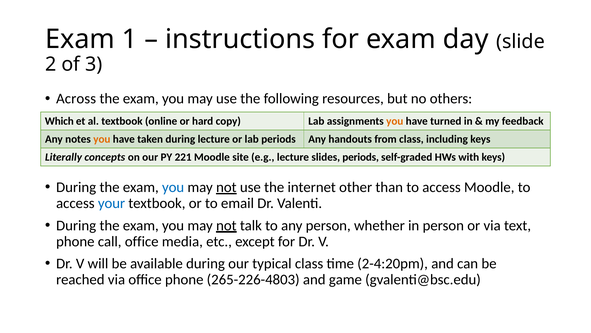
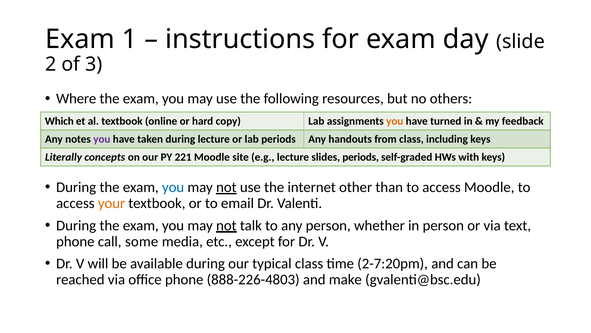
Across: Across -> Where
you at (102, 139) colour: orange -> purple
your colour: blue -> orange
call office: office -> some
2-4:20pm: 2-4:20pm -> 2-7:20pm
265-226-4803: 265-226-4803 -> 888-226-4803
game: game -> make
